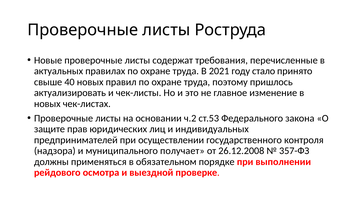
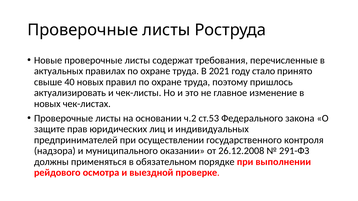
получает: получает -> оказании
357-ФЗ: 357-ФЗ -> 291-ФЗ
